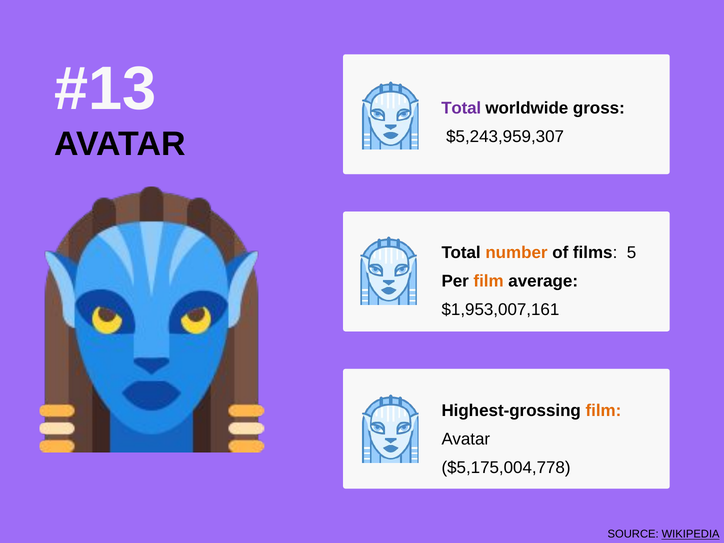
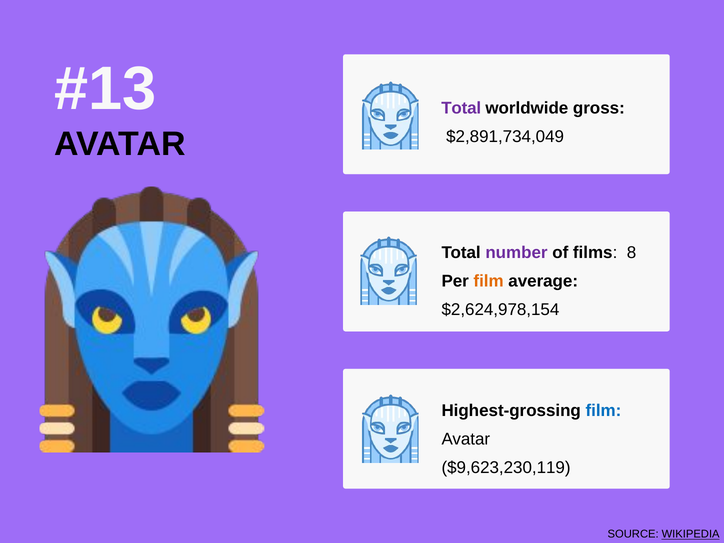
$5,243,959,307: $5,243,959,307 -> $2,891,734,049
number colour: orange -> purple
5: 5 -> 8
$1,953,007,161: $1,953,007,161 -> $2,624,978,154
film at (603, 411) colour: orange -> blue
$5,175,004,778: $5,175,004,778 -> $9,623,230,119
